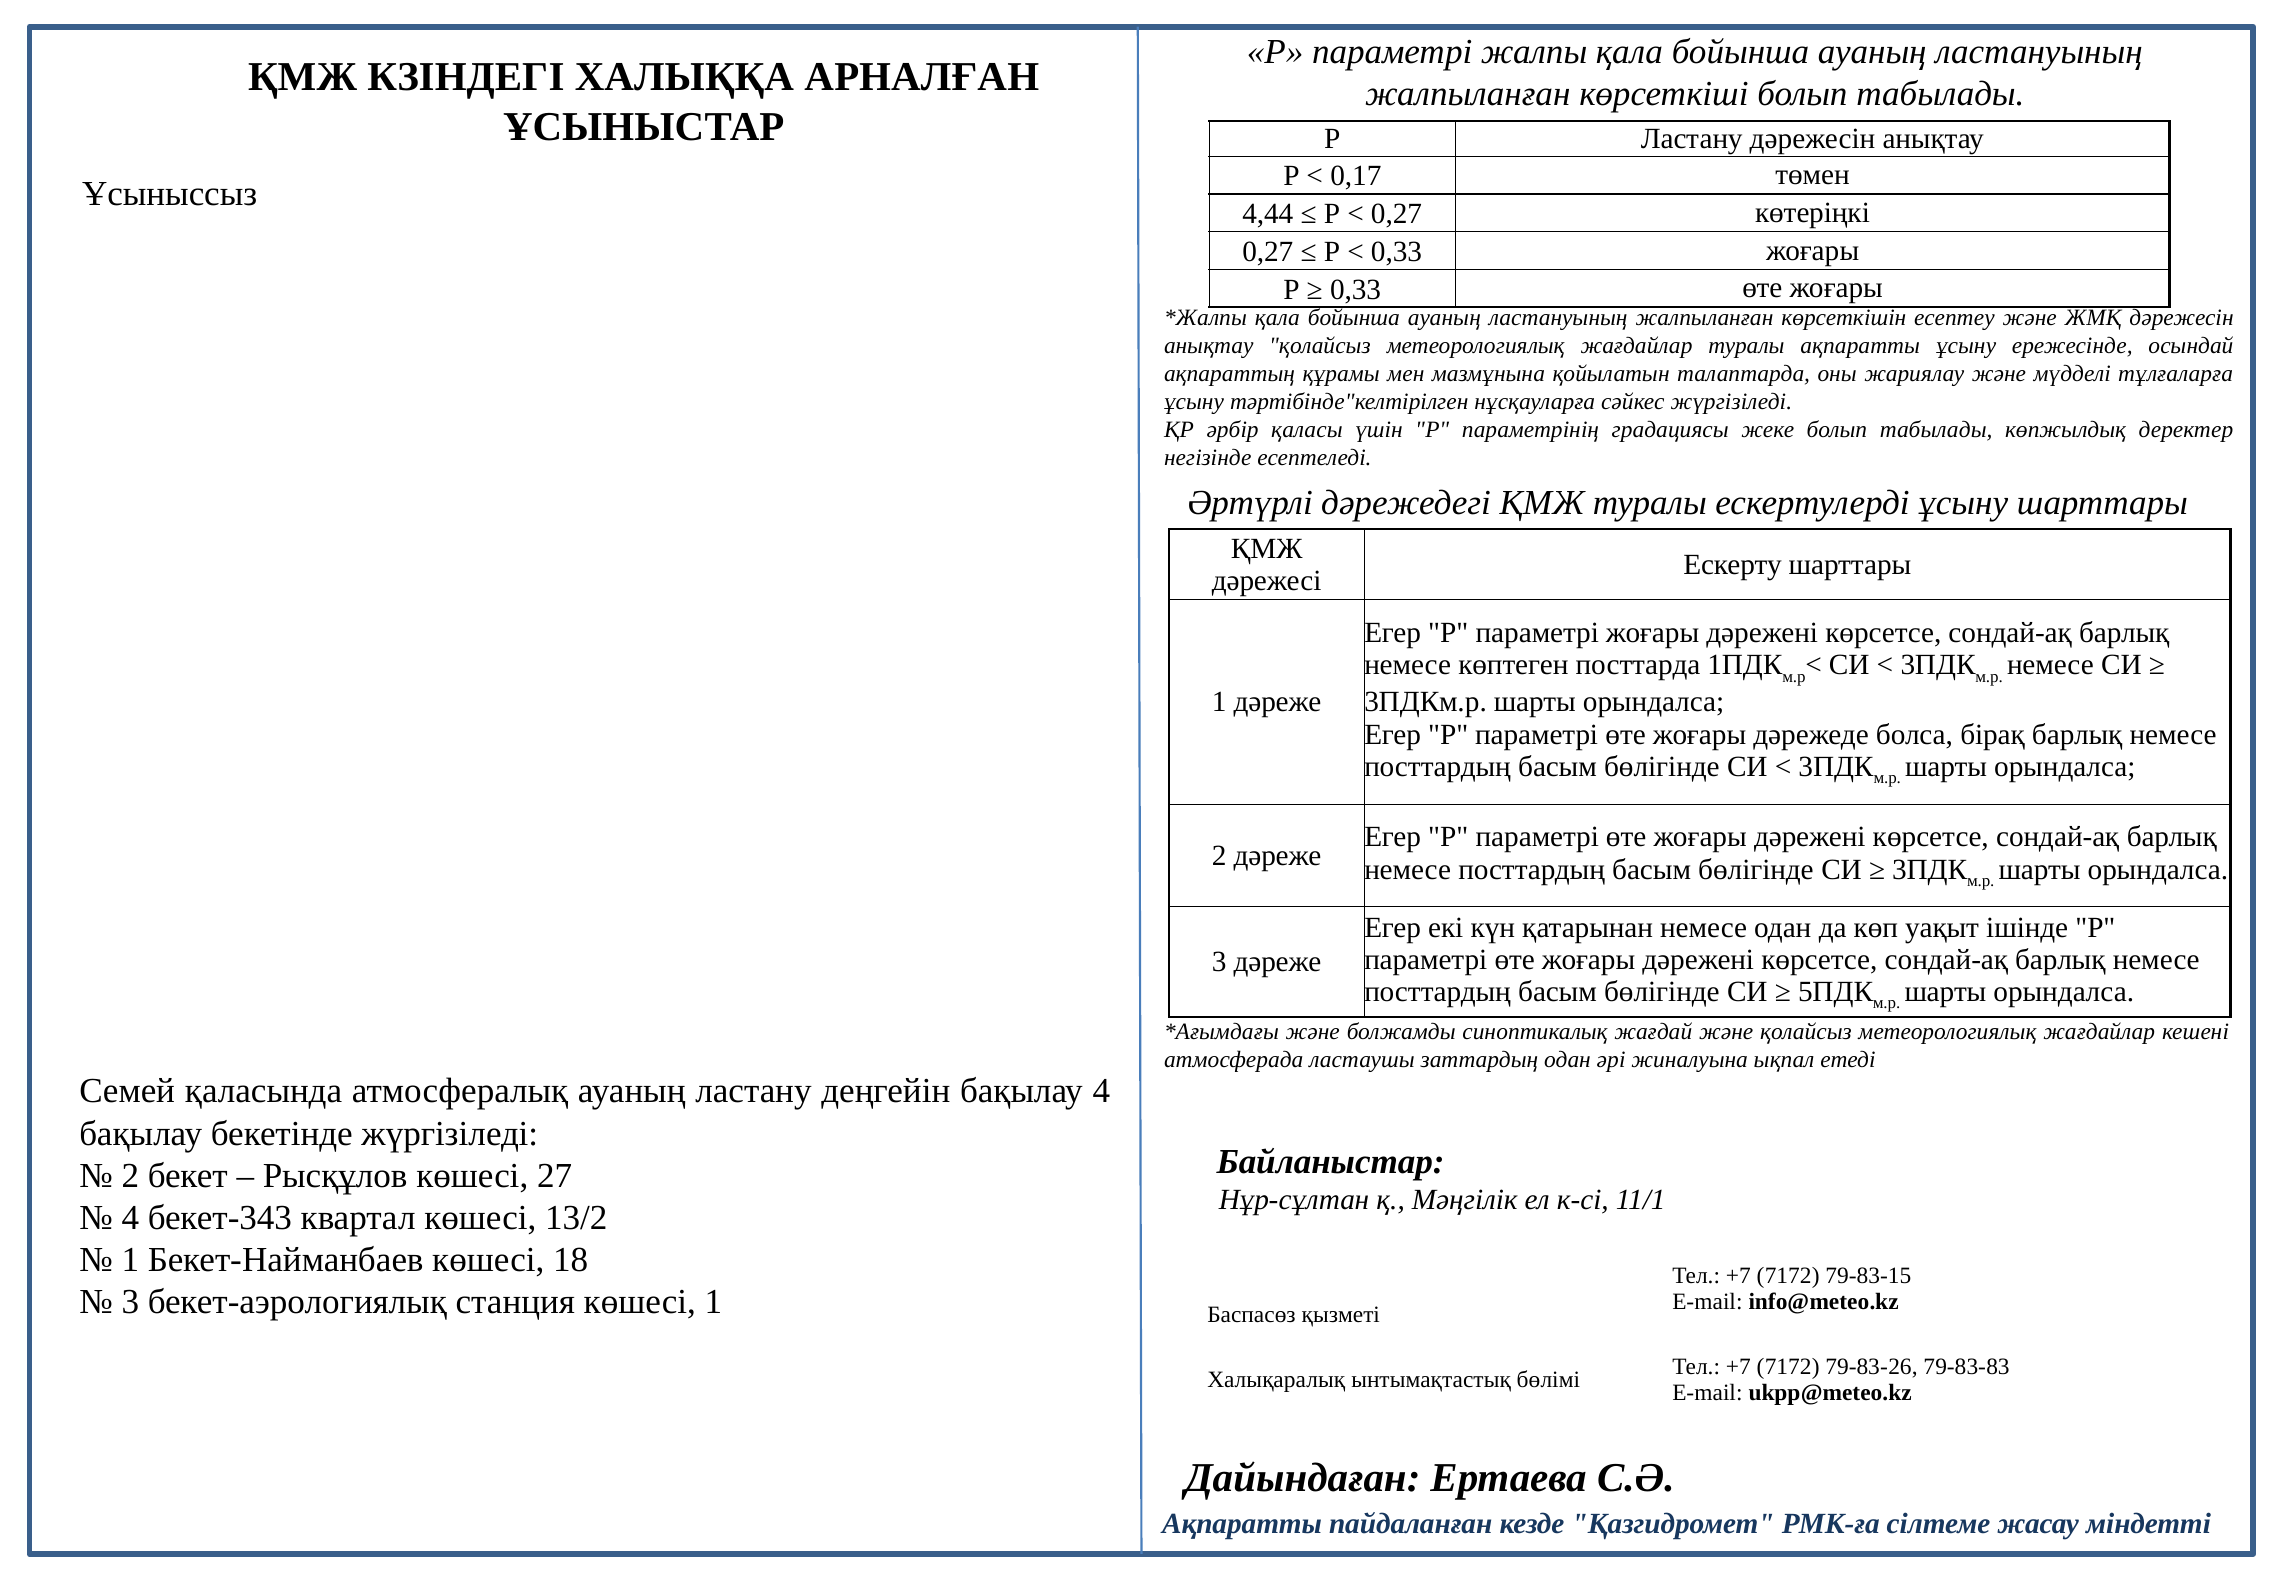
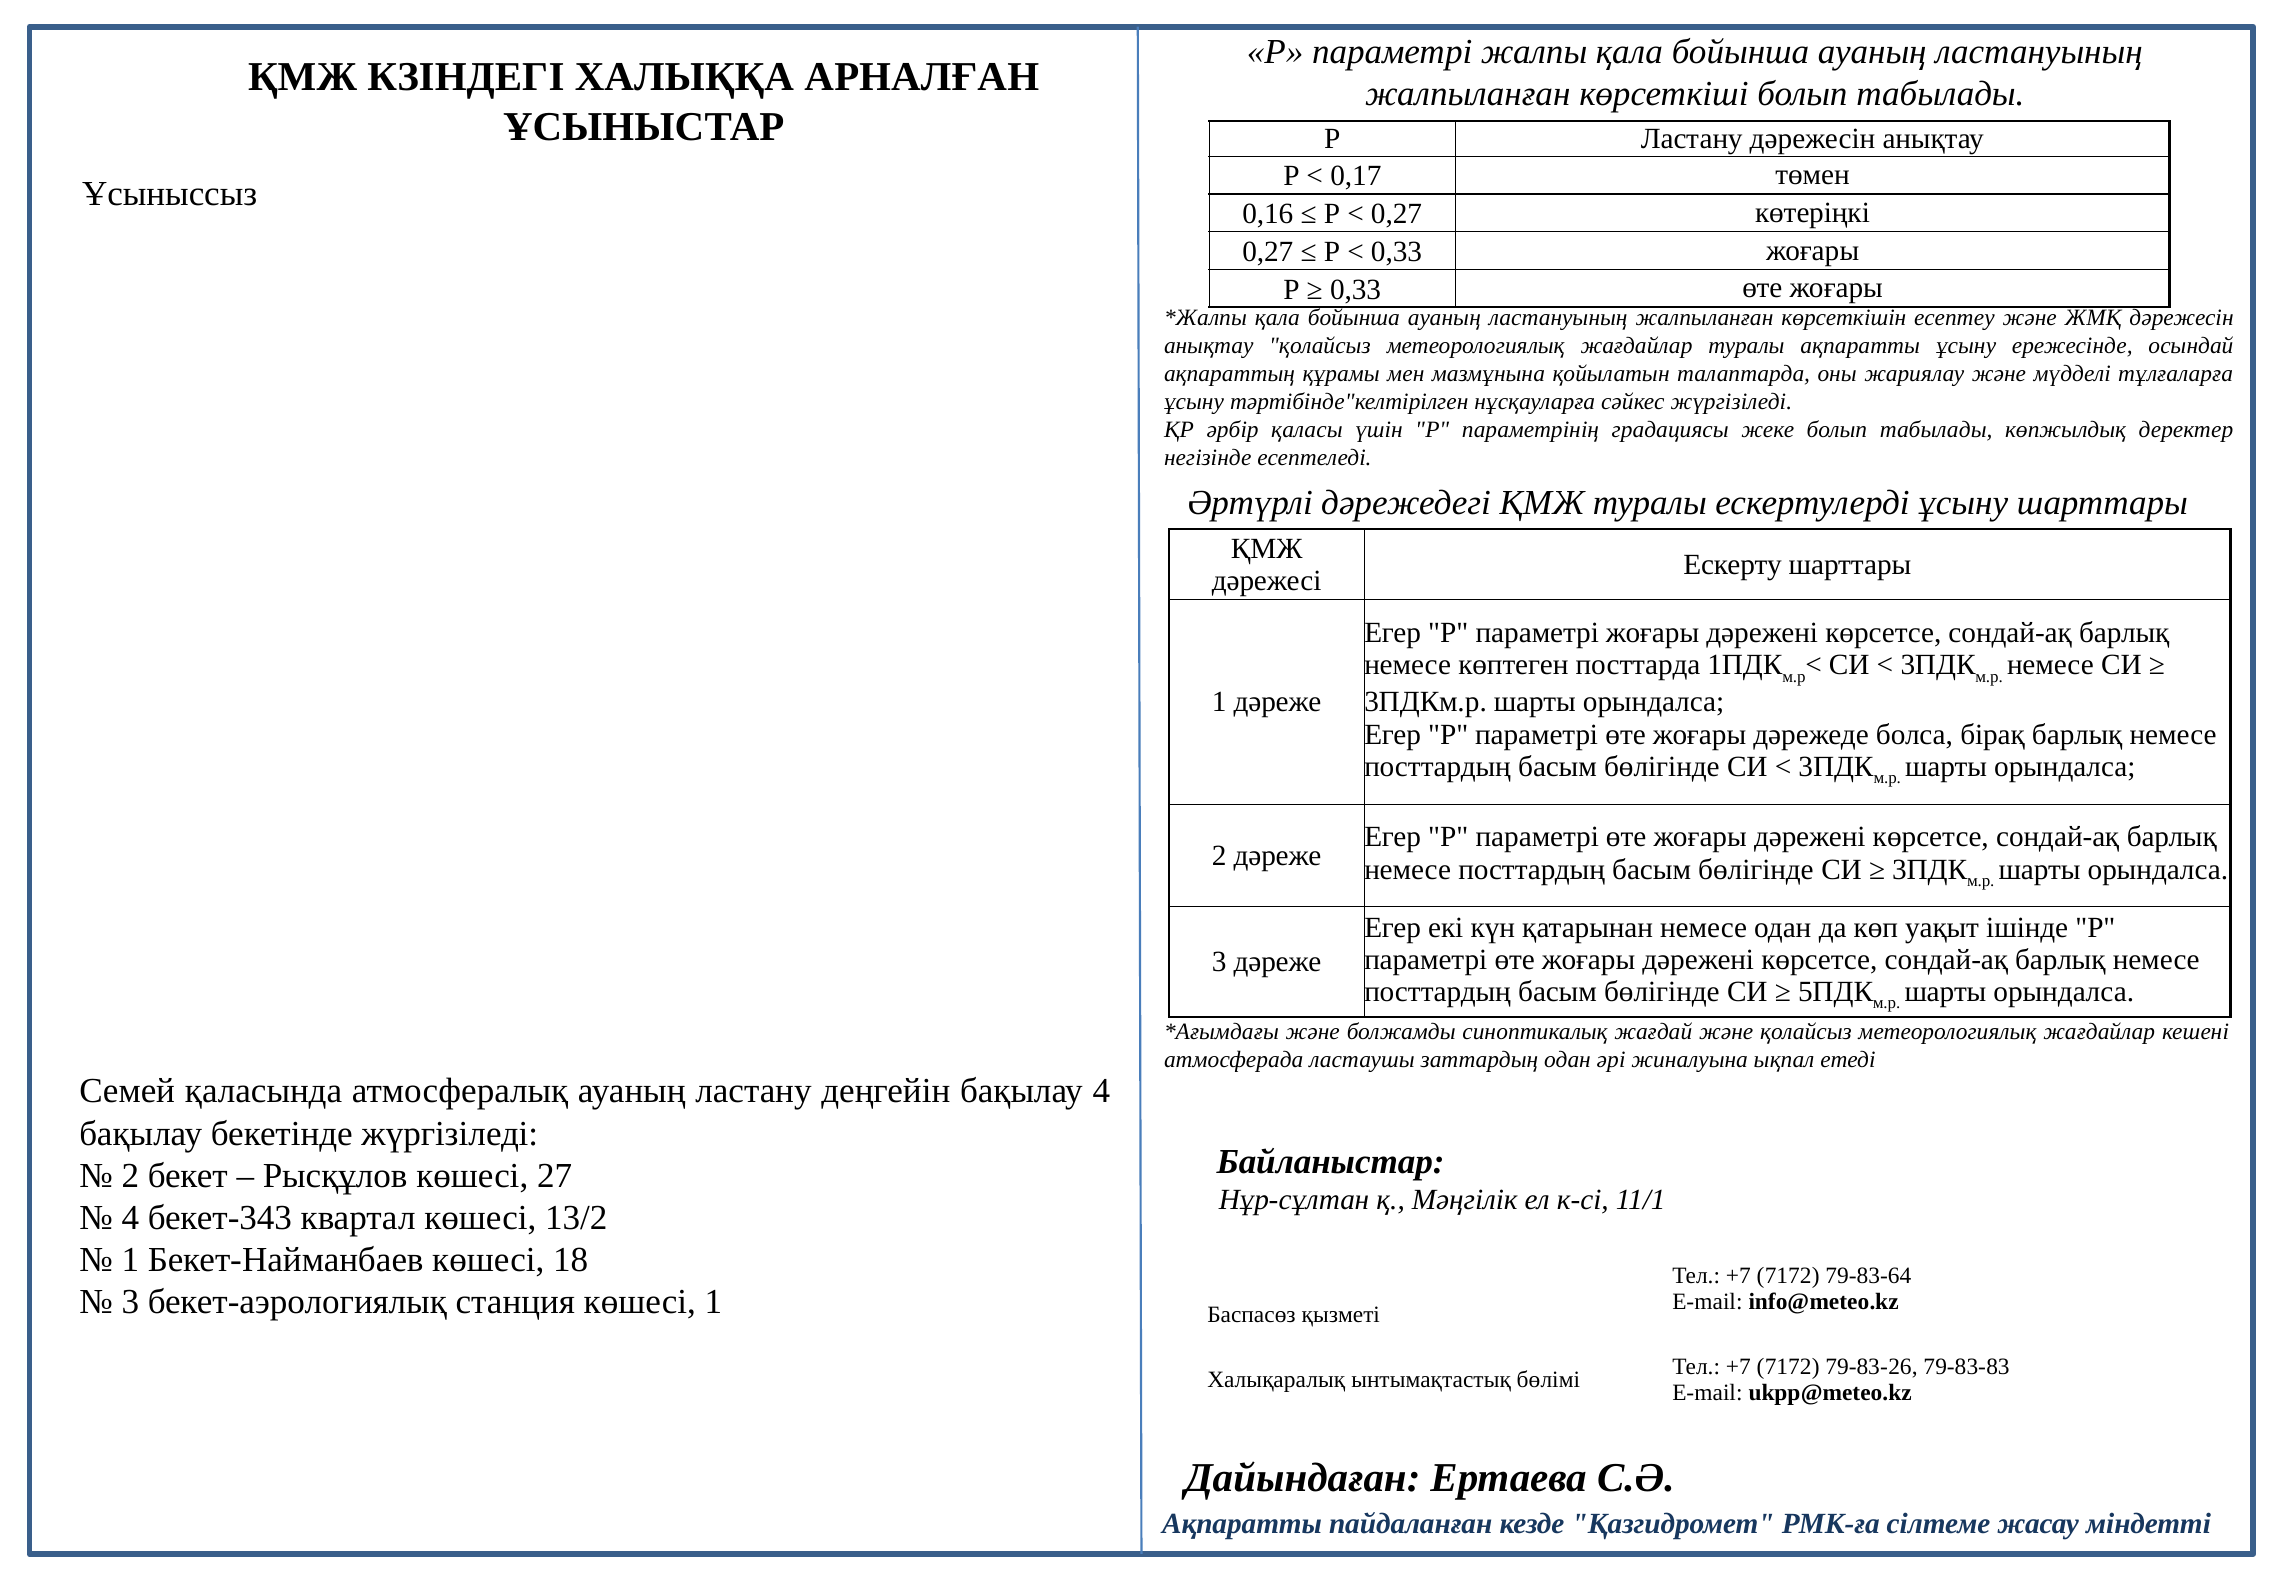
4,44: 4,44 -> 0,16
79-83-15: 79-83-15 -> 79-83-64
